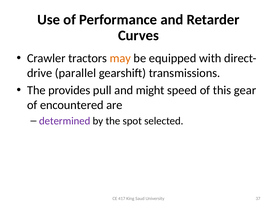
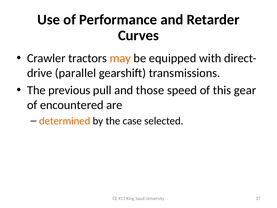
provides: provides -> previous
might: might -> those
determined colour: purple -> orange
spot: spot -> case
